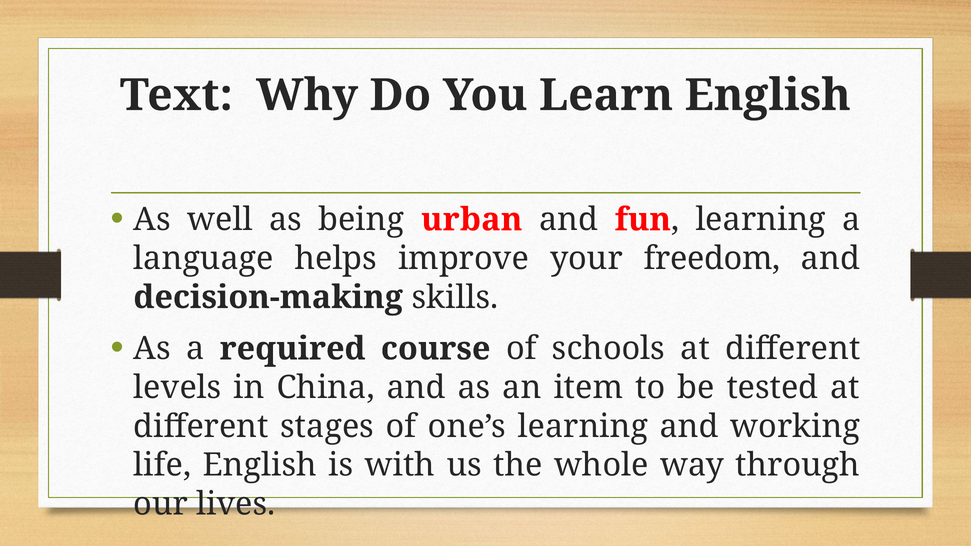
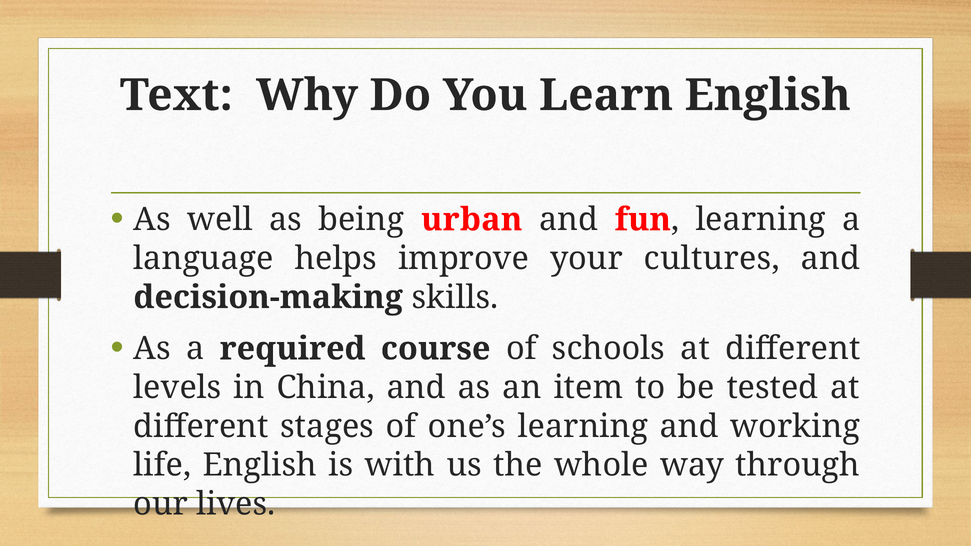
freedom: freedom -> cultures
